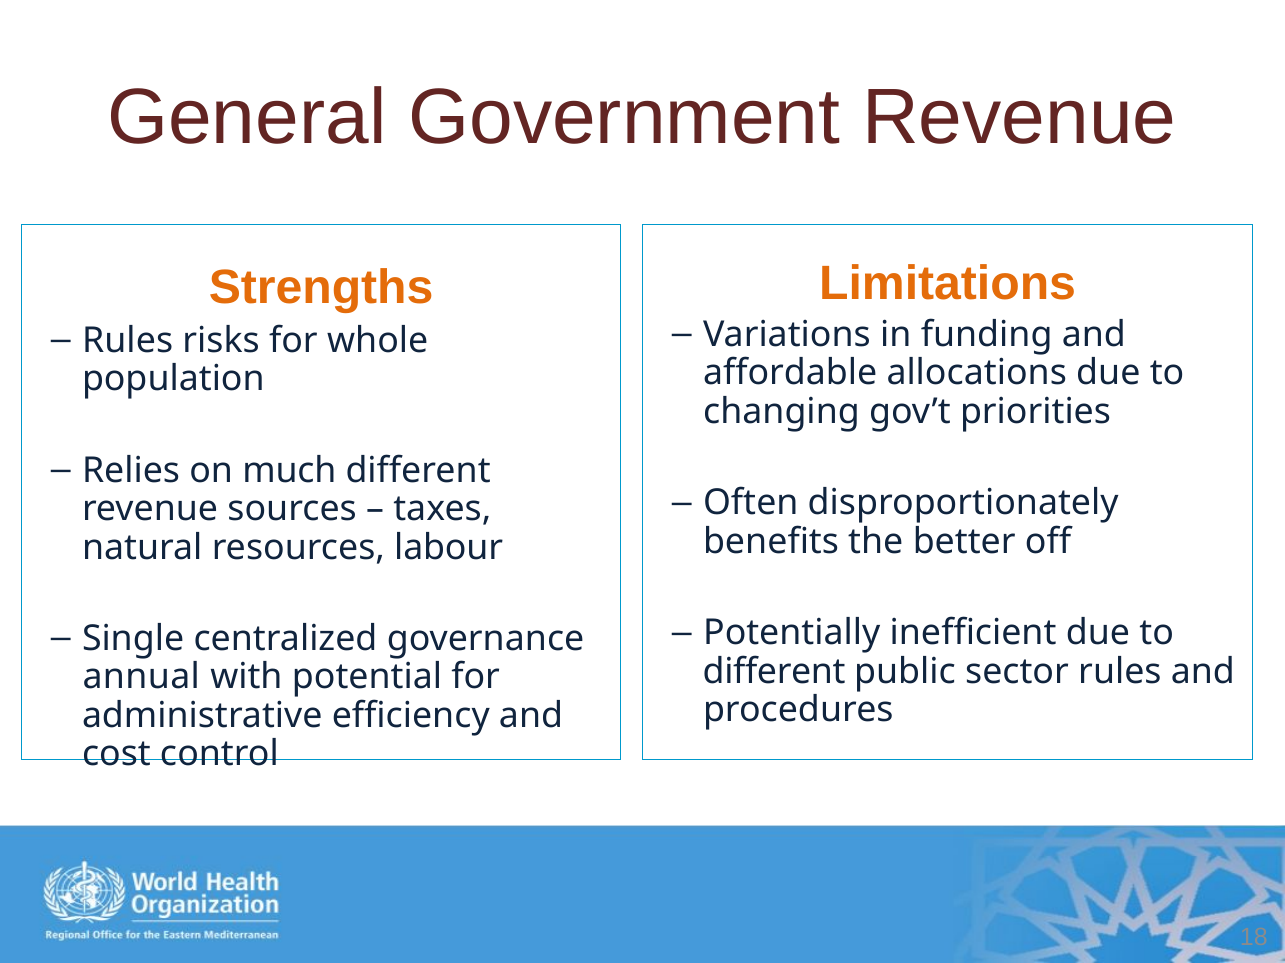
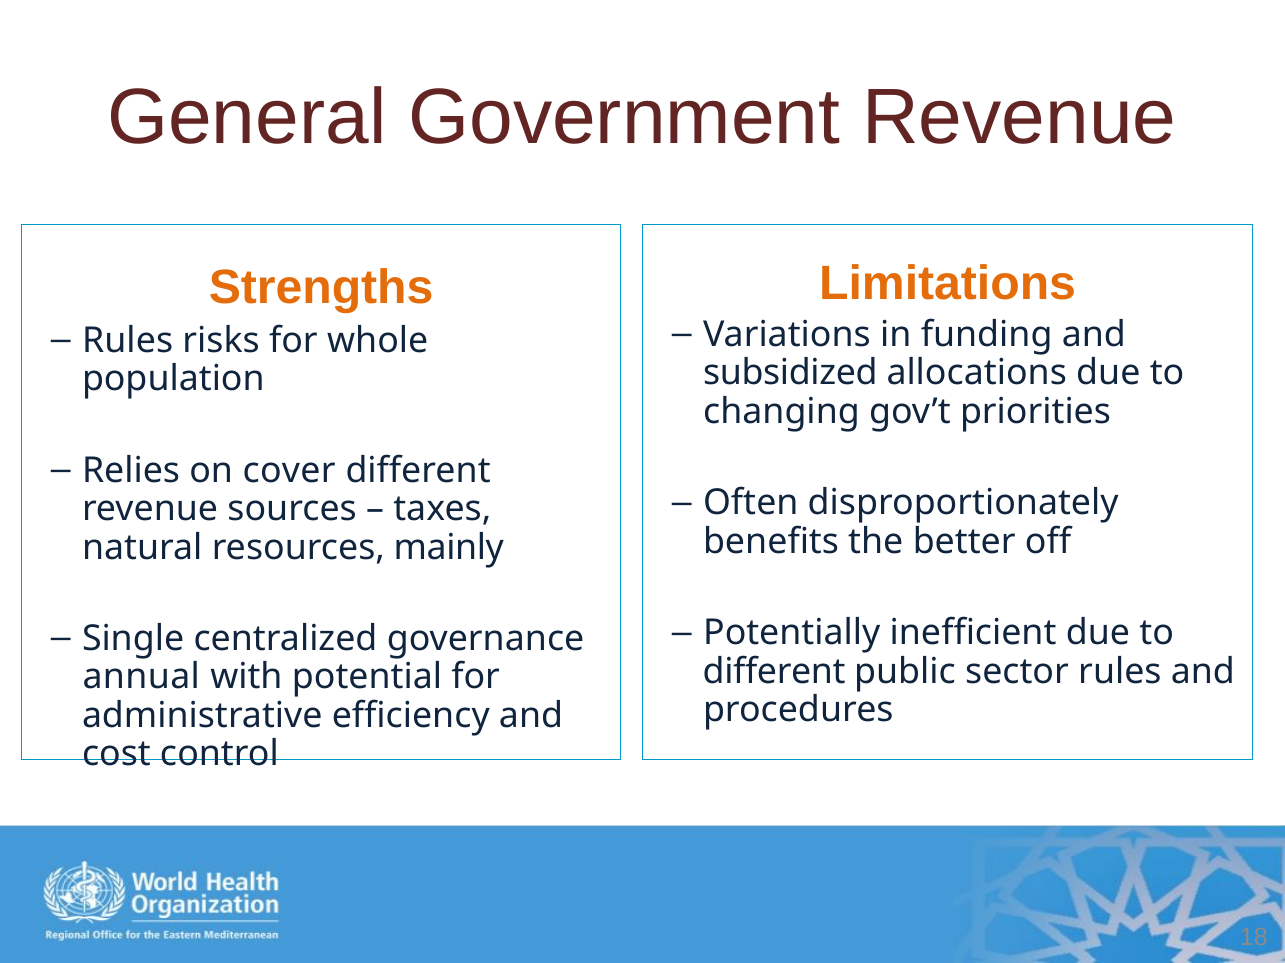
affordable: affordable -> subsidized
much: much -> cover
labour: labour -> mainly
